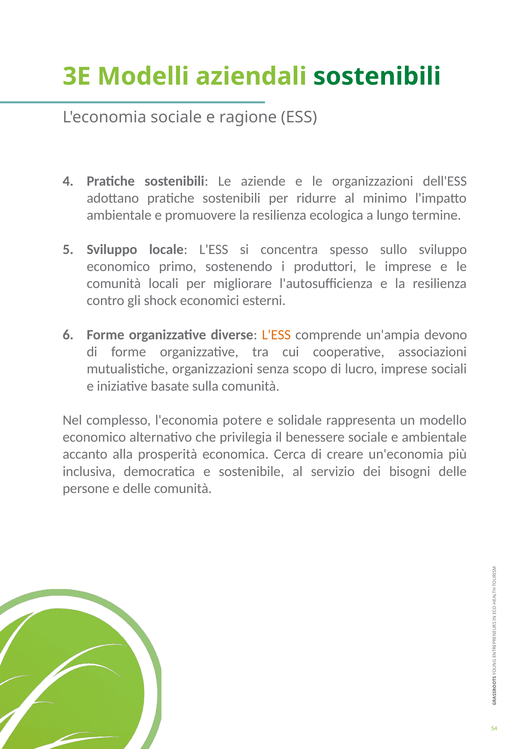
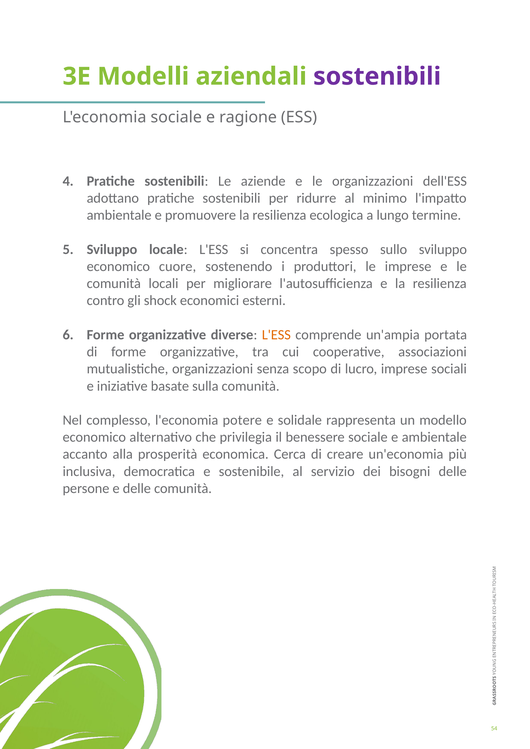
sostenibili at (377, 76) colour: green -> purple
primo: primo -> cuore
devono: devono -> portata
